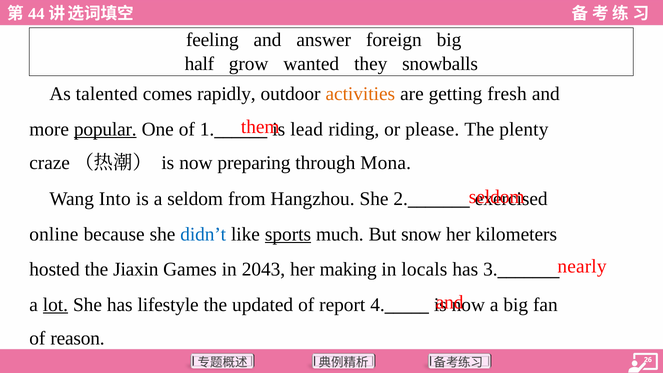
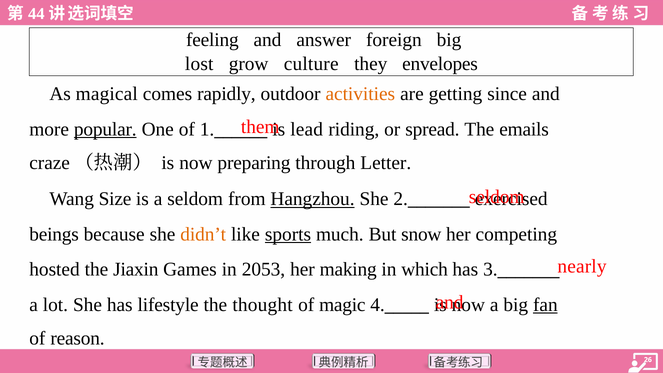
half: half -> lost
wanted: wanted -> culture
snowballs: snowballs -> envelopes
talented: talented -> magical
fresh: fresh -> since
please: please -> spread
plenty: plenty -> emails
Mona: Mona -> Letter
Into: Into -> Size
Hangzhou underline: none -> present
online: online -> beings
didn’t colour: blue -> orange
kilometers: kilometers -> competing
2043: 2043 -> 2053
locals: locals -> which
lot underline: present -> none
updated: updated -> thought
report: report -> magic
fan underline: none -> present
